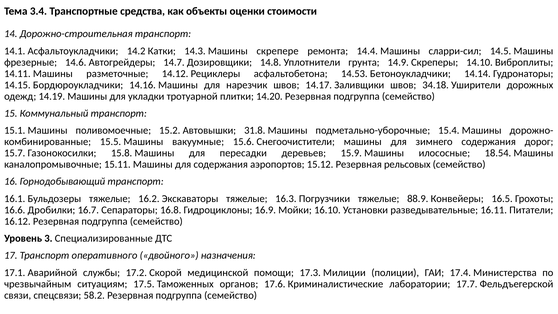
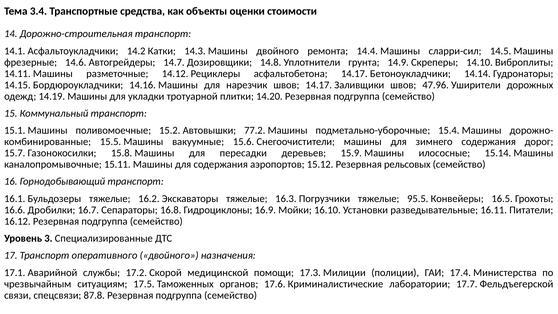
Машины скрепере: скрепере -> двойного
асфальтобетона 14.53: 14.53 -> 14.17
34.18: 34.18 -> 47.96
31.8: 31.8 -> 77.2
18.54: 18.54 -> 15.14
88.9: 88.9 -> 95.5
58.2: 58.2 -> 87.8
